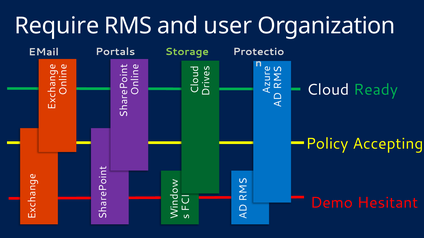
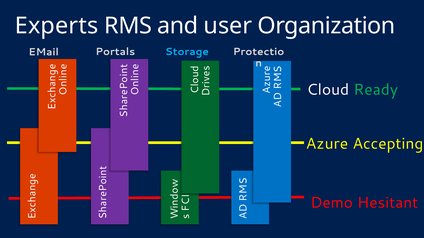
Require: Require -> Experts
Storage colour: light green -> light blue
Policy: Policy -> Azure
